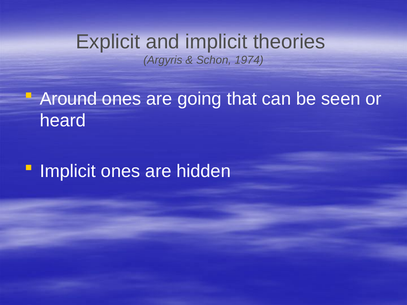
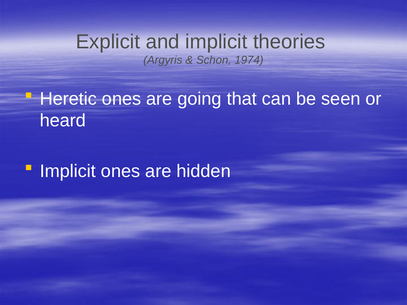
Around: Around -> Heretic
